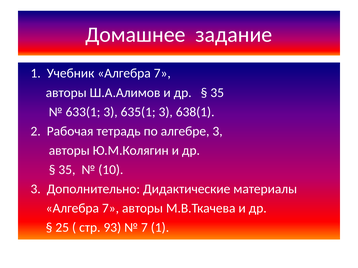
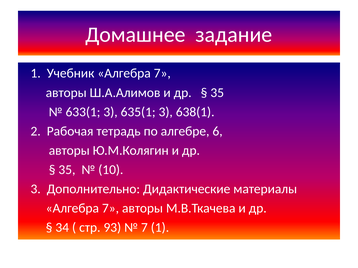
алгебре 3: 3 -> 6
25: 25 -> 34
